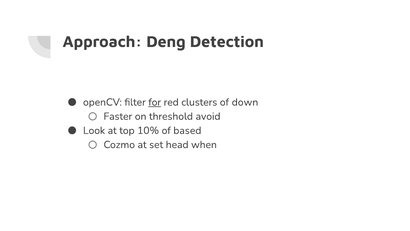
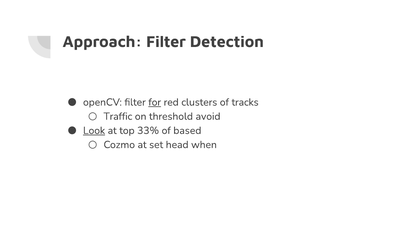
Approach Deng: Deng -> Filter
down: down -> tracks
Faster: Faster -> Traffic
Look underline: none -> present
10%: 10% -> 33%
